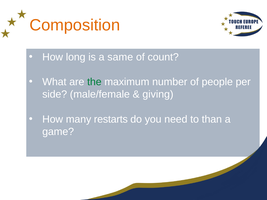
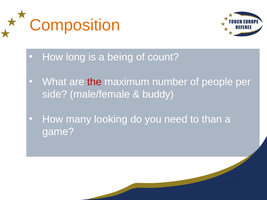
same: same -> being
the colour: green -> red
giving: giving -> buddy
restarts: restarts -> looking
